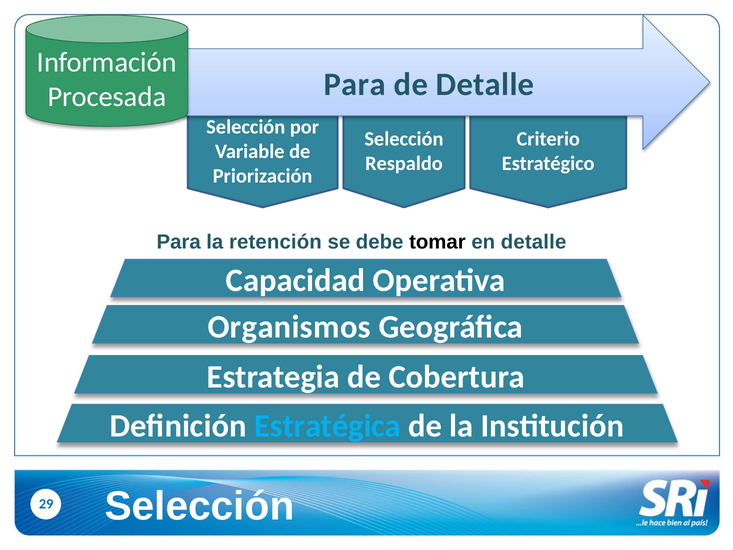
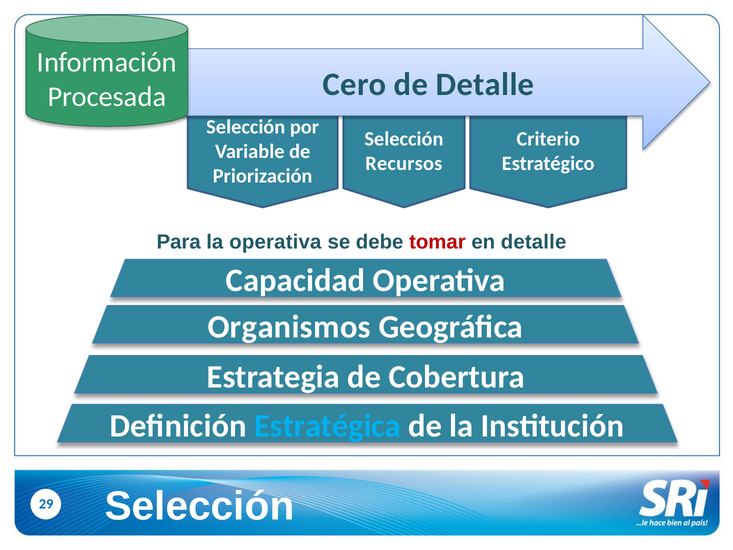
Para at (355, 85): Para -> Cero
Respaldo: Respaldo -> Recursos
la retención: retención -> operativa
tomar colour: black -> red
